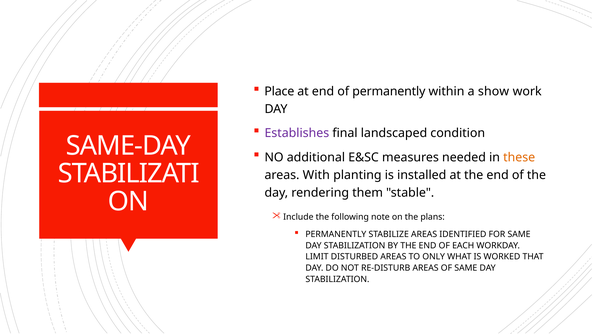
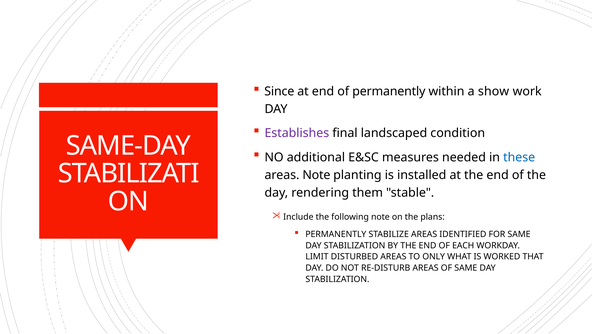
Place: Place -> Since
these colour: orange -> blue
areas With: With -> Note
